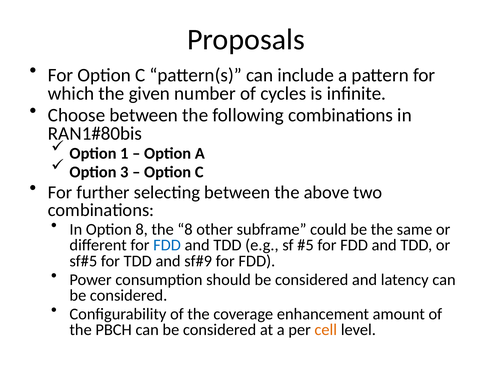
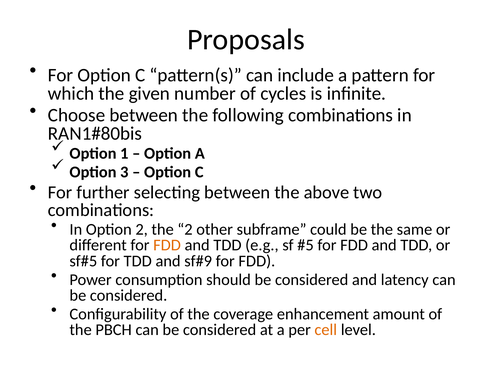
Option 8: 8 -> 2
the 8: 8 -> 2
FDD at (167, 245) colour: blue -> orange
